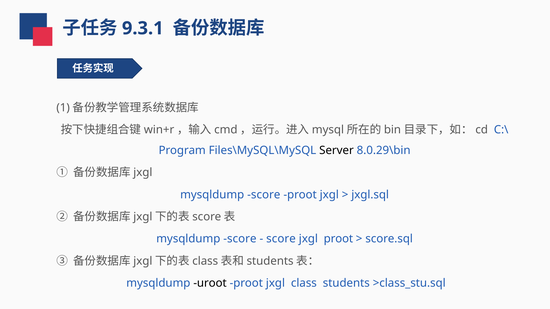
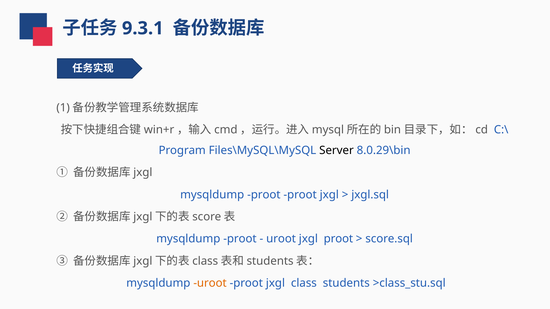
score at (264, 195): score -> proot
score at (240, 239): score -> proot
score at (281, 239): score -> uroot
uroot at (210, 283) colour: black -> orange
